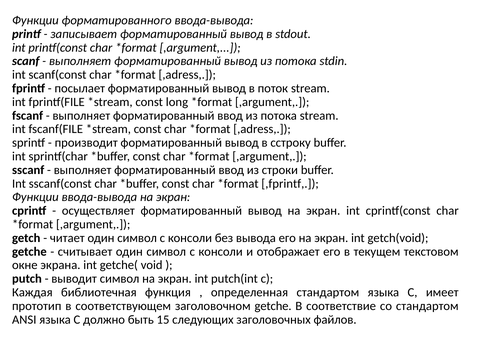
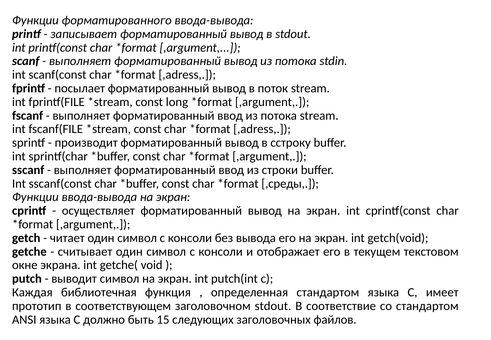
,fprintf: ,fprintf -> ,среды
заголовочном getche: getche -> stdout
